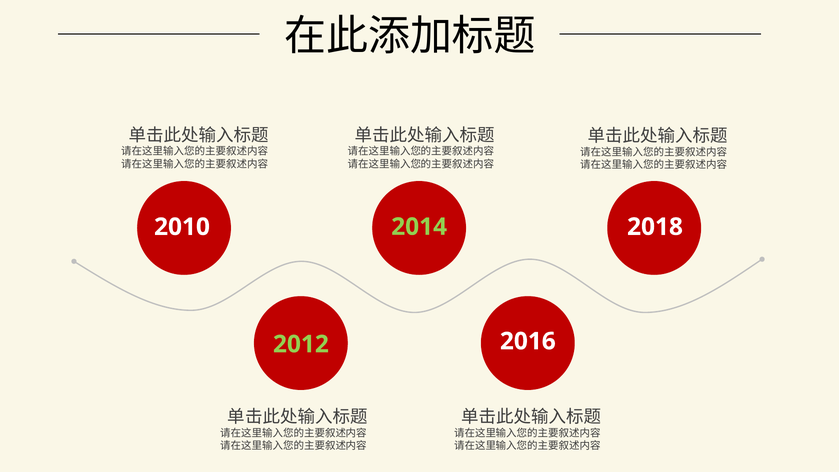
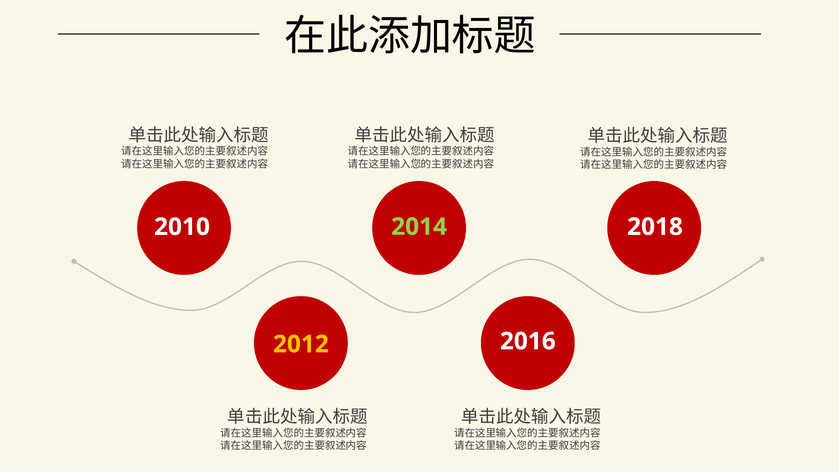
2012 colour: light green -> yellow
